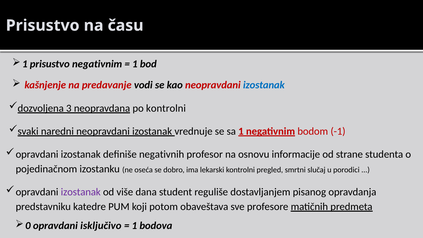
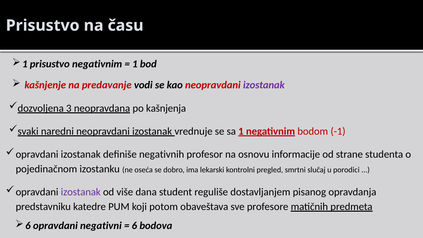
izostanak at (264, 85) colour: blue -> purple
po kontrolni: kontrolni -> kašnjenja
0 at (28, 226): 0 -> 6
isključivo: isključivo -> negativni
1 at (134, 226): 1 -> 6
